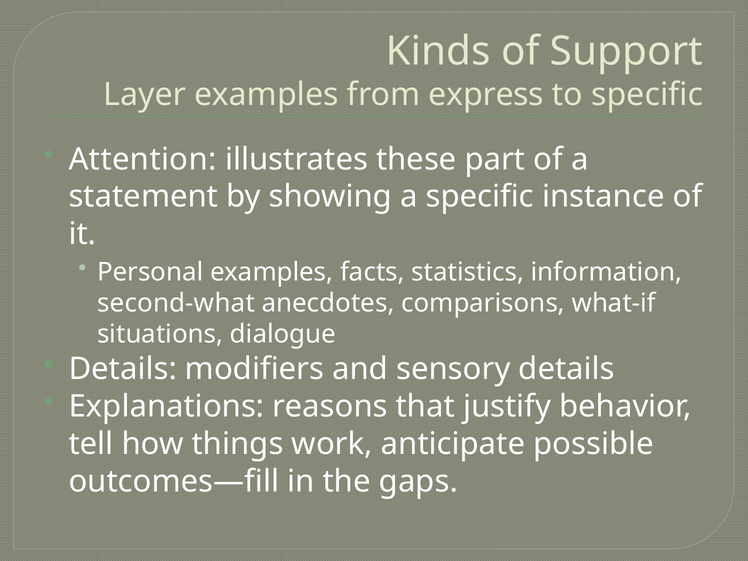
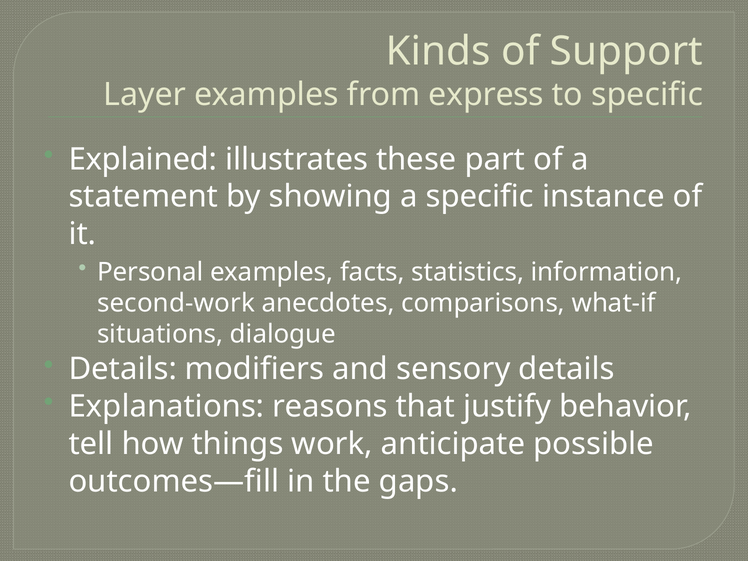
Attention: Attention -> Explained
second-what: second-what -> second-work
